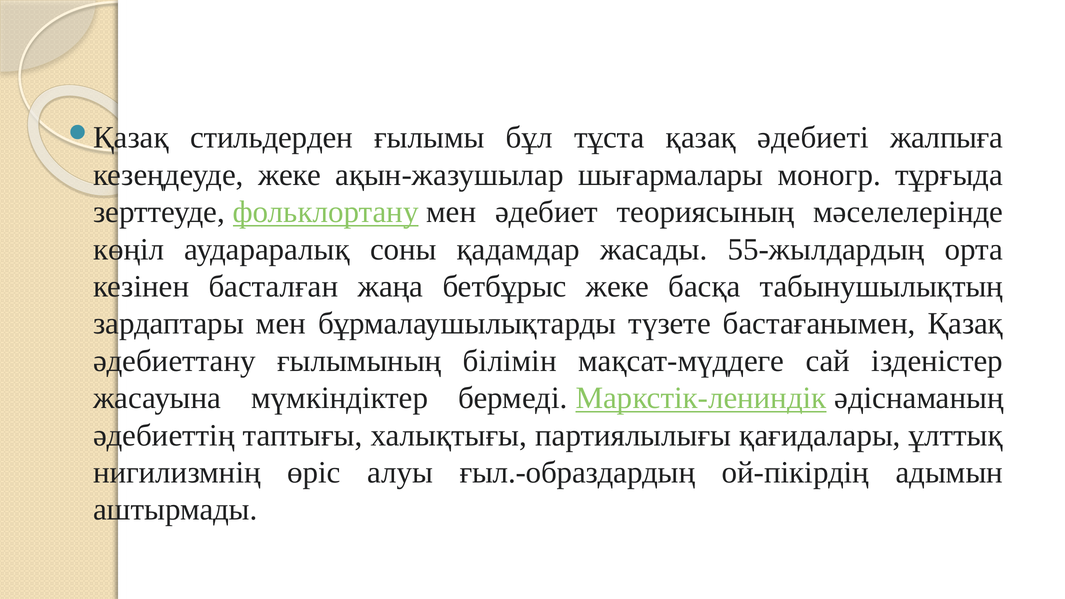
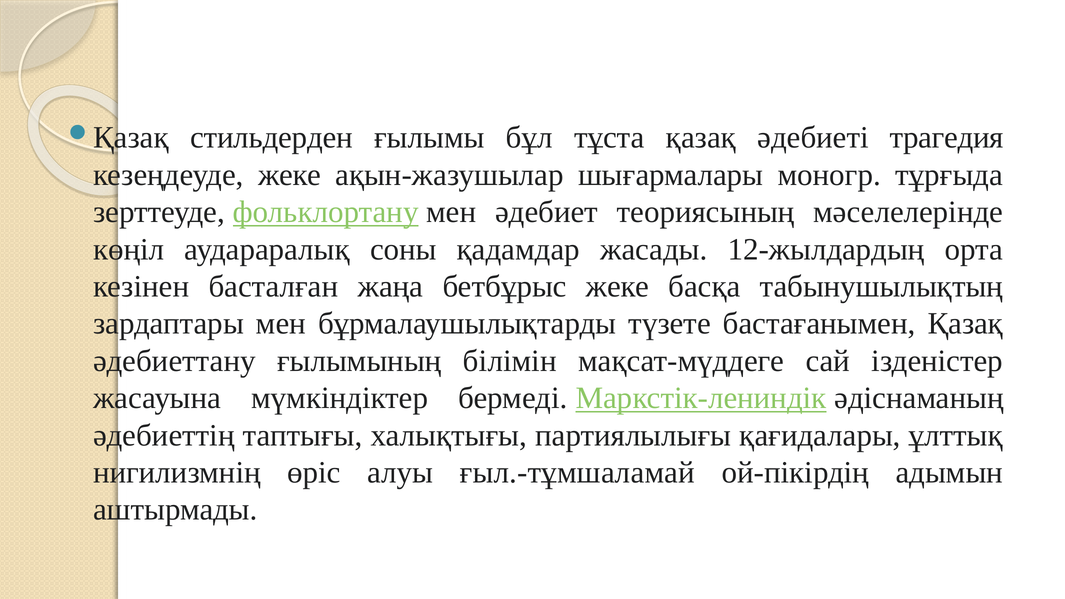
жалпыға: жалпыға -> трагедия
55-жылдардың: 55-жылдардың -> 12-жылдардың
ғыл.-образдардың: ғыл.-образдардың -> ғыл.-тұмшаламай
